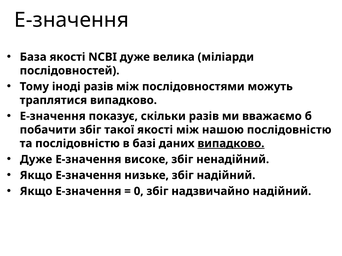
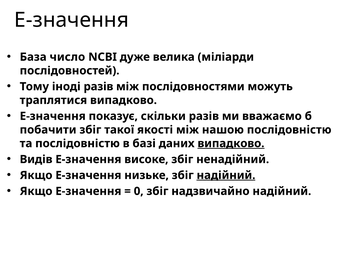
База якості: якості -> число
Дуже at (36, 160): Дуже -> Видів
надійний at (226, 176) underline: none -> present
